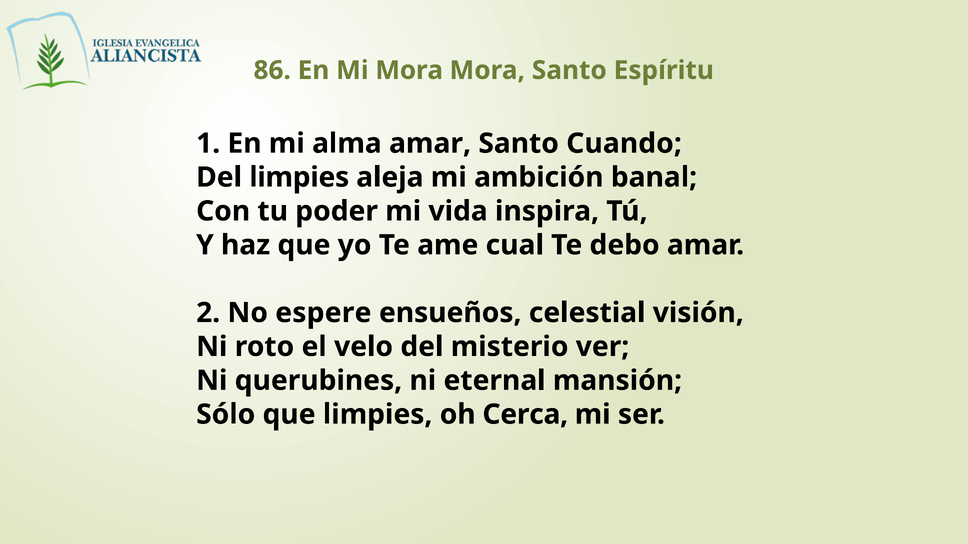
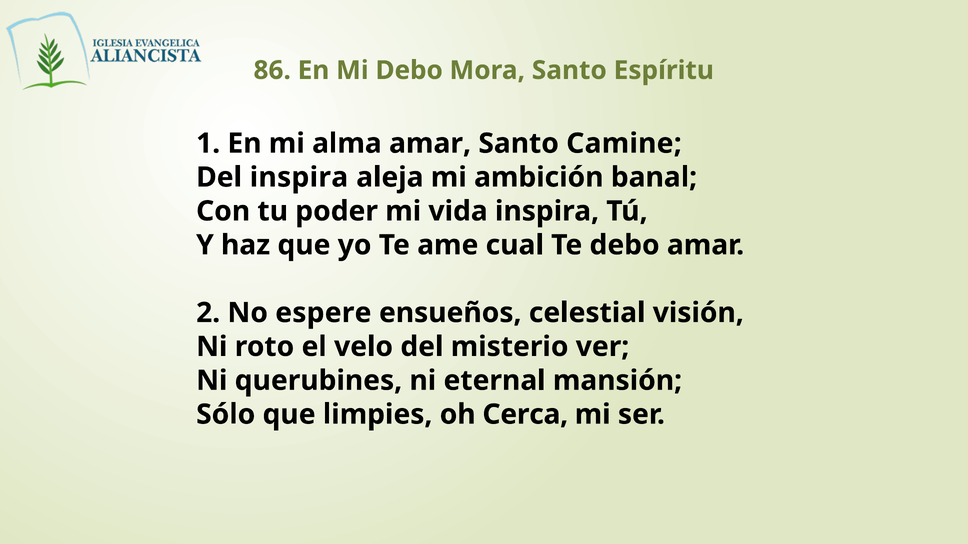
Mi Mora: Mora -> Debo
Cuando: Cuando -> Camine
Del limpies: limpies -> inspira
